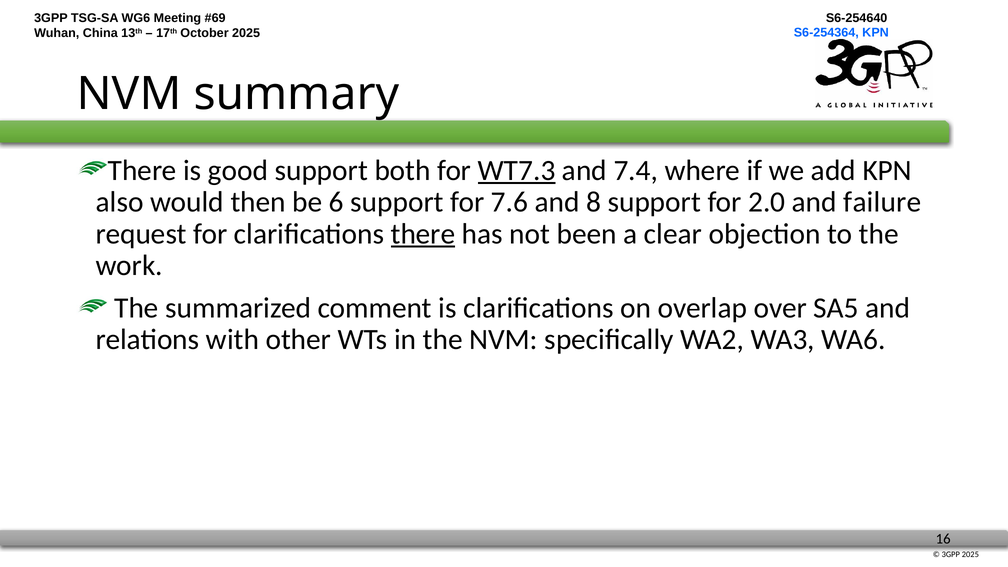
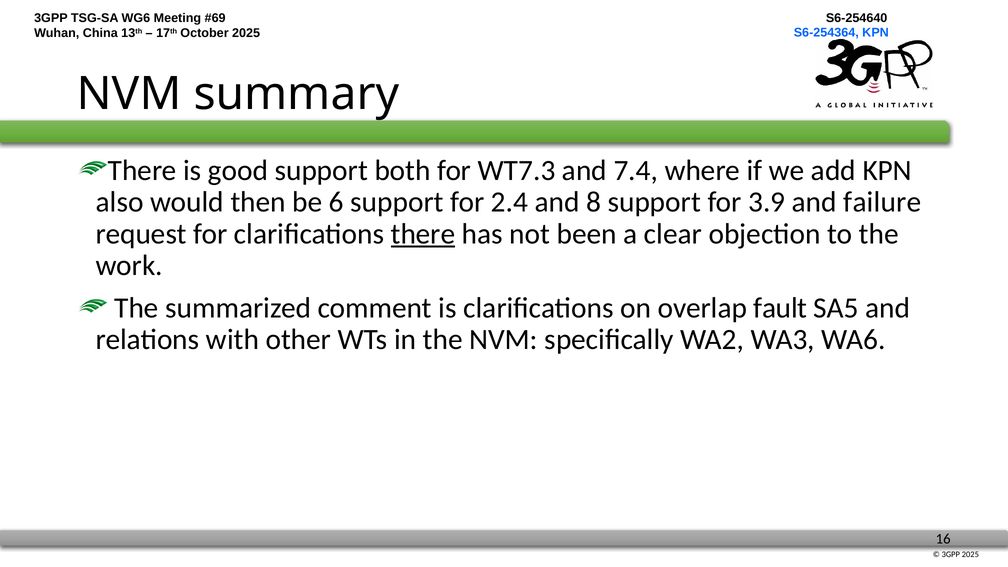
WT7.3 underline: present -> none
7.6: 7.6 -> 2.4
2.0: 2.0 -> 3.9
over: over -> fault
